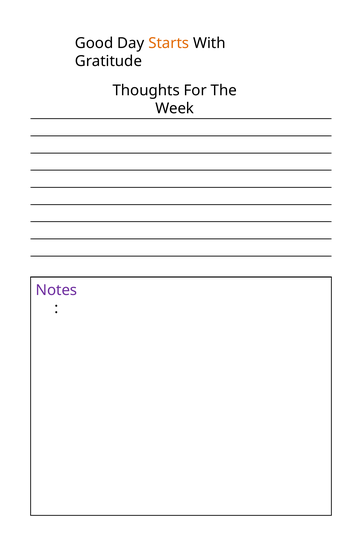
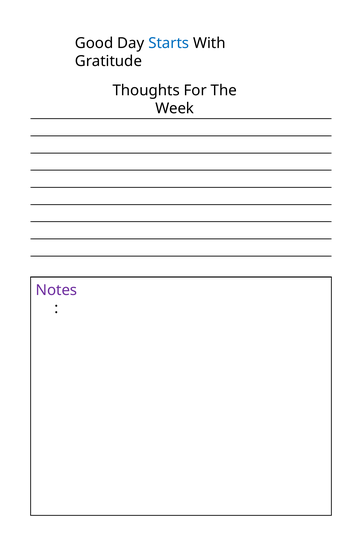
Starts colour: orange -> blue
